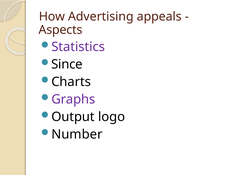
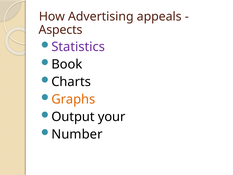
Since: Since -> Book
Graphs colour: purple -> orange
logo: logo -> your
